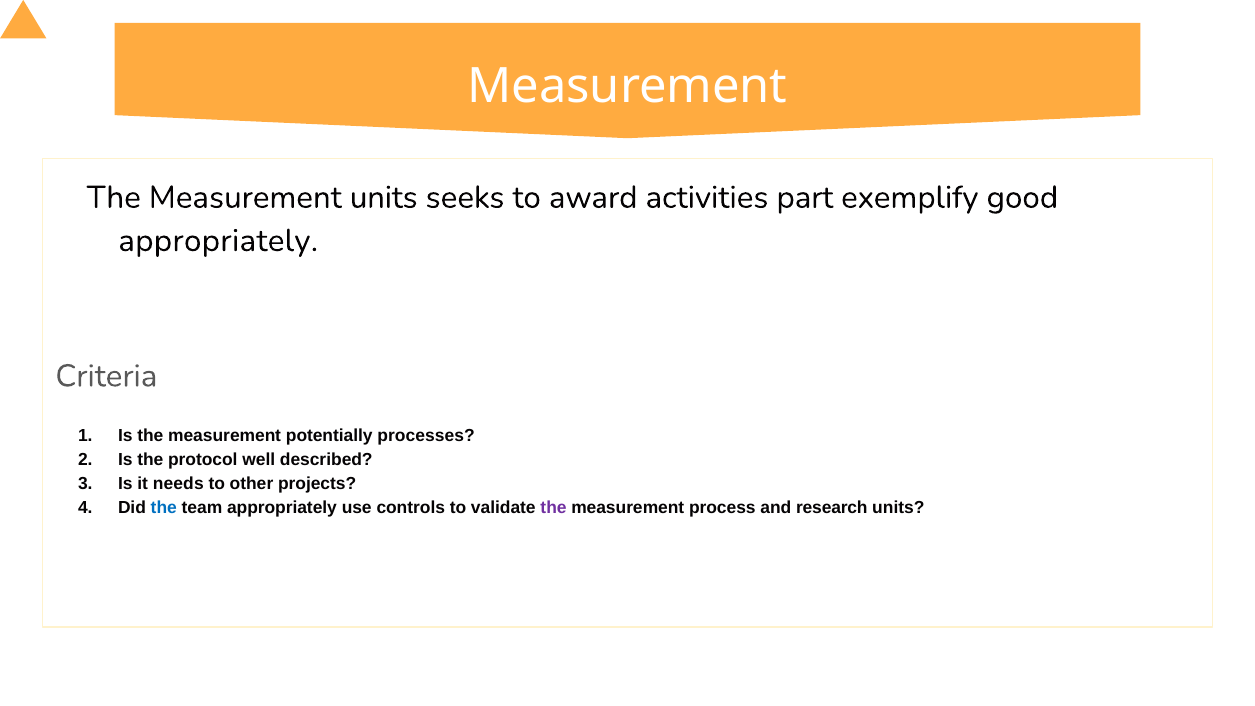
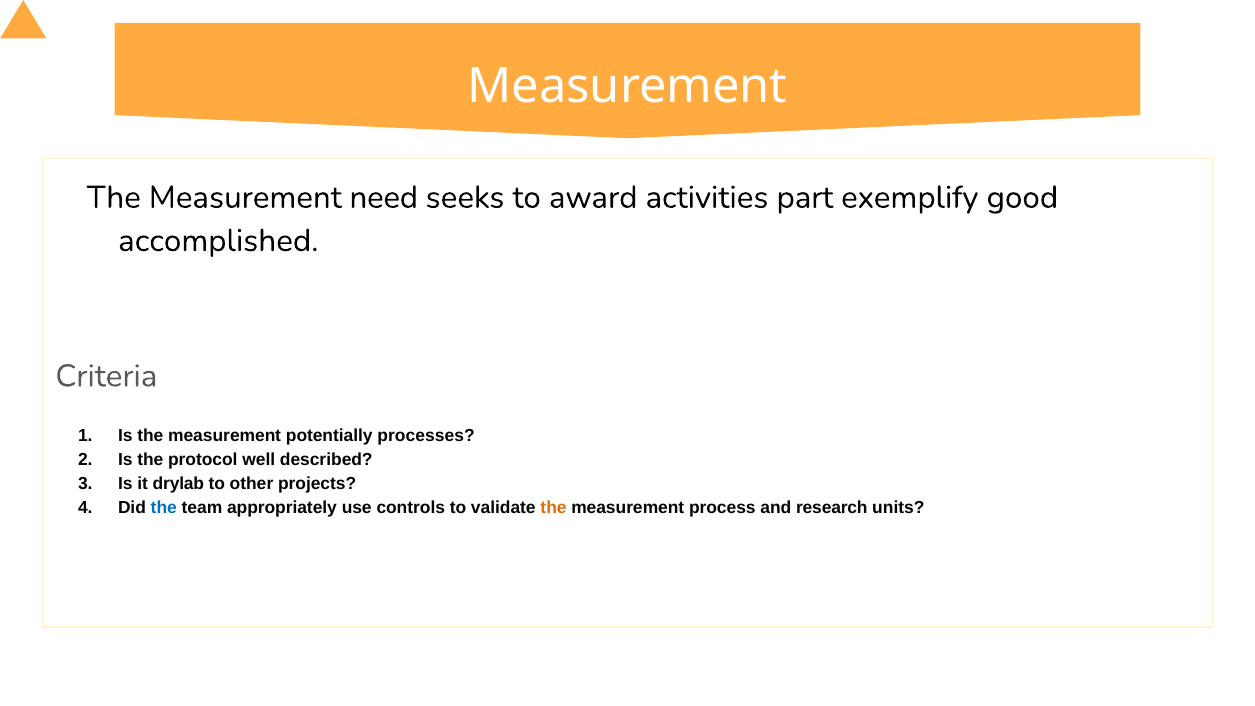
Measurement units: units -> need
appropriately at (218, 241): appropriately -> accomplished
needs: needs -> drylab
the at (554, 507) colour: purple -> orange
